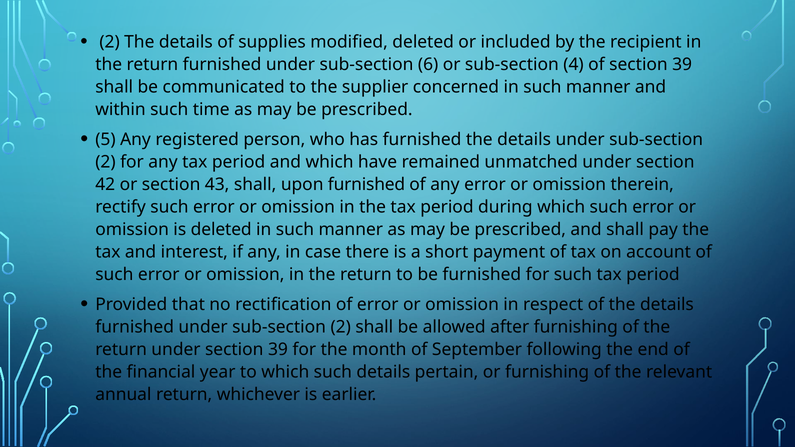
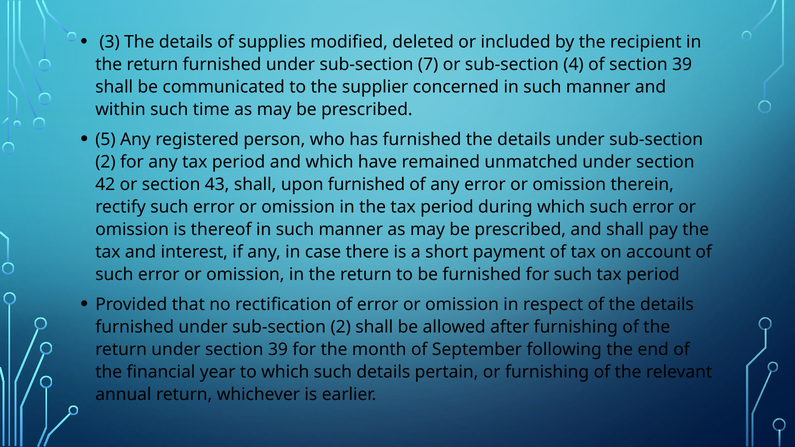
2 at (110, 42): 2 -> 3
6: 6 -> 7
is deleted: deleted -> thereof
